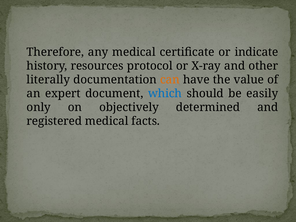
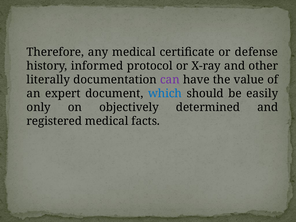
indicate: indicate -> defense
resources: resources -> informed
can colour: orange -> purple
